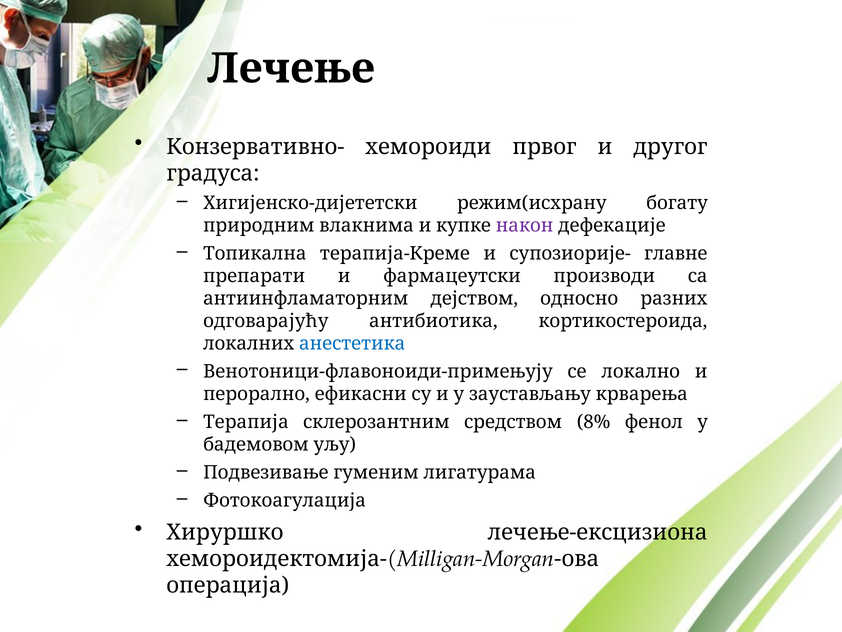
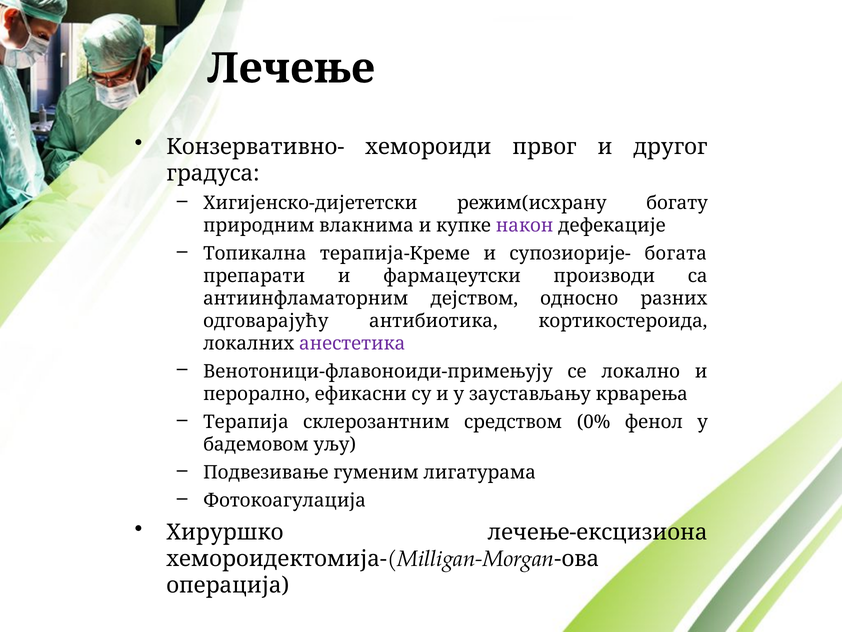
главне: главне -> бoгaтa
анестетика colour: blue -> purple
8%: 8% -> 0%
